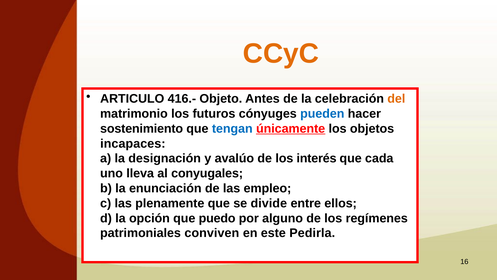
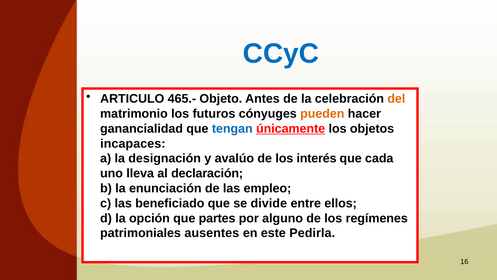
CCyC colour: orange -> blue
416.-: 416.- -> 465.-
pueden colour: blue -> orange
sostenimiento: sostenimiento -> ganancialidad
conyugales: conyugales -> declaración
plenamente: plenamente -> beneficiado
puedo: puedo -> partes
conviven: conviven -> ausentes
